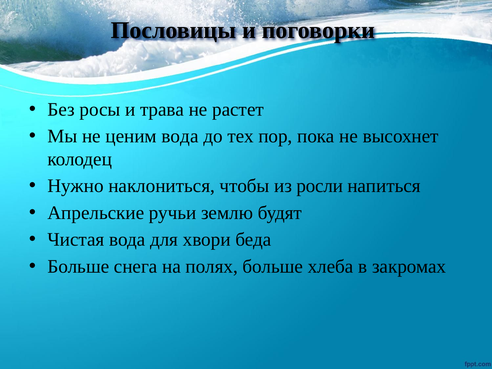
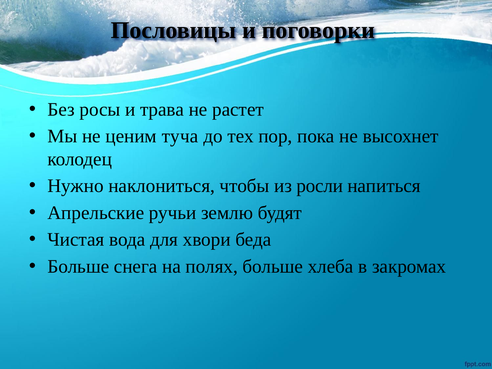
ценим вода: вода -> туча
